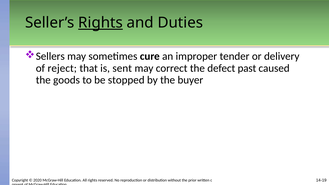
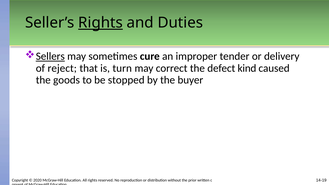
Sellers underline: none -> present
sent: sent -> turn
past: past -> kind
